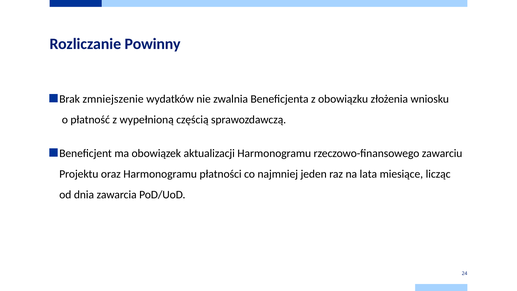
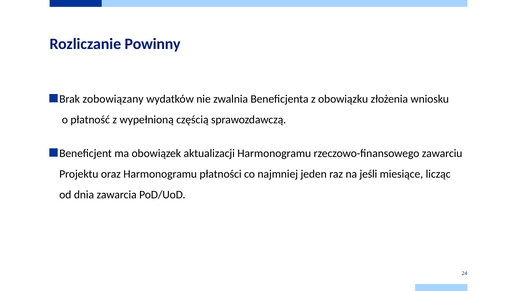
zmniejszenie: zmniejszenie -> zobowiązany
lata: lata -> jeśli
